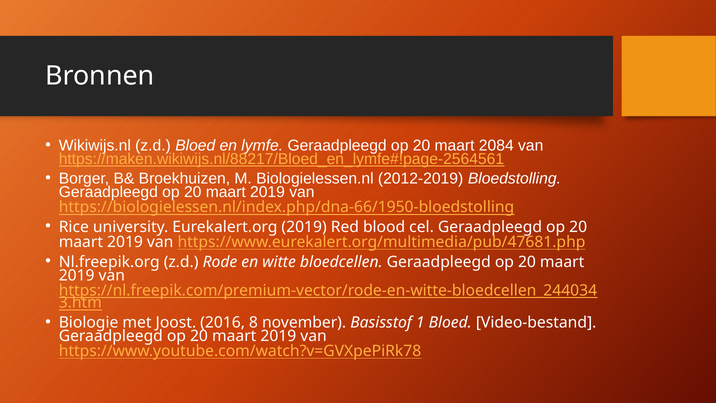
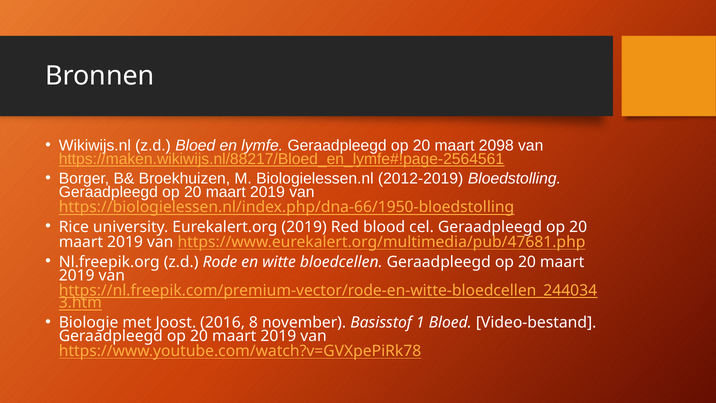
2084: 2084 -> 2098
